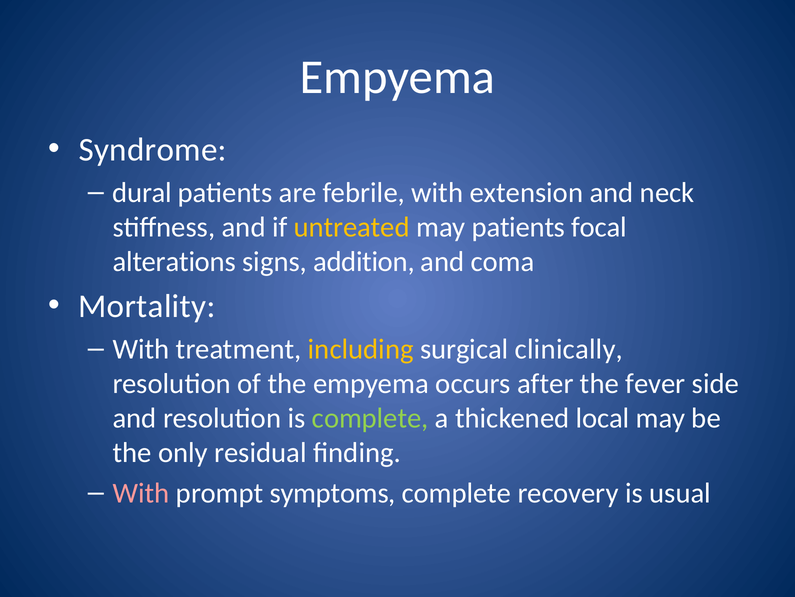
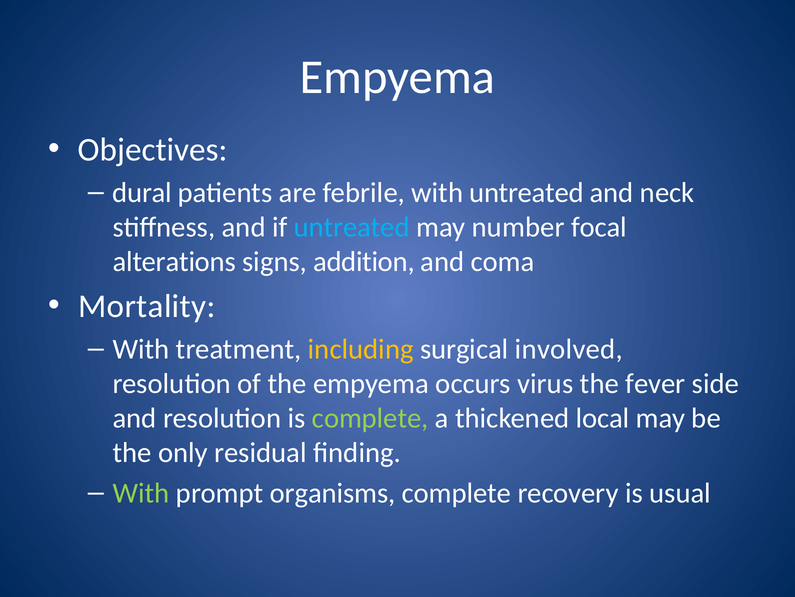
Syndrome: Syndrome -> Objectives
with extension: extension -> untreated
untreated at (352, 227) colour: yellow -> light blue
may patients: patients -> number
clinically: clinically -> involved
after: after -> virus
With at (141, 493) colour: pink -> light green
symptoms: symptoms -> organisms
